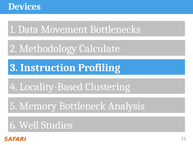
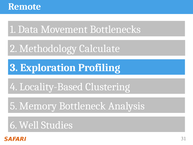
Devices: Devices -> Remote
Instruction: Instruction -> Exploration
